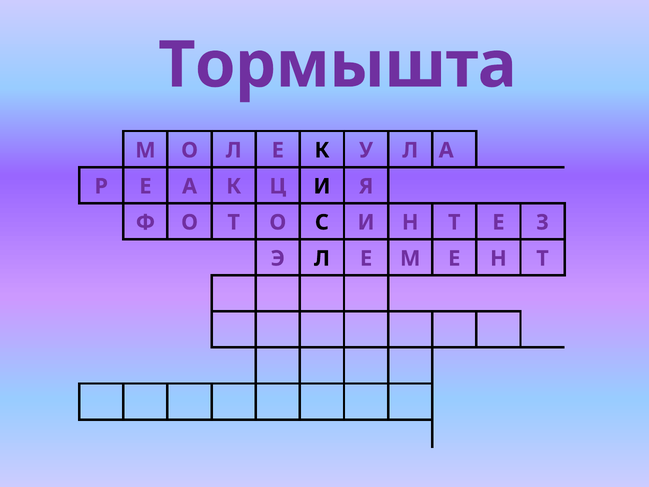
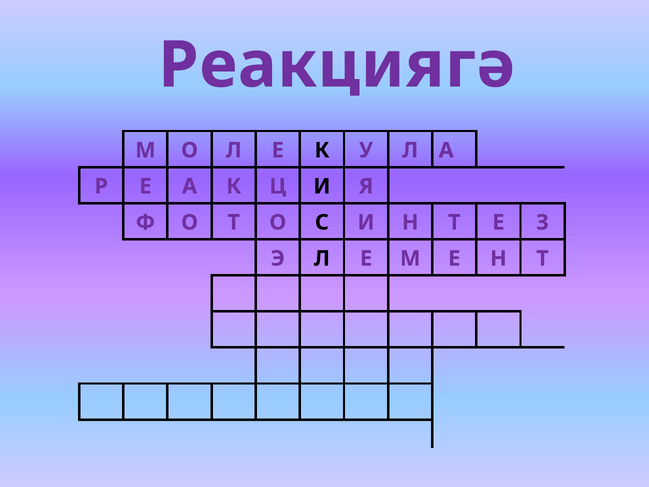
Тормышта: Тормышта -> Реакциягә
